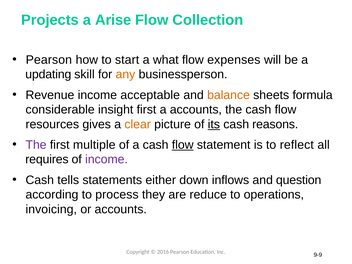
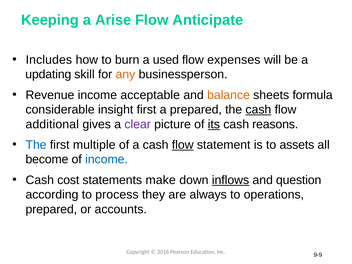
Projects: Projects -> Keeping
Collection: Collection -> Anticipate
Pearson at (49, 60): Pearson -> Includes
start: start -> burn
what: what -> used
a accounts: accounts -> prepared
cash at (258, 110) underline: none -> present
resources: resources -> additional
clear colour: orange -> purple
The at (36, 145) colour: purple -> blue
reflect: reflect -> assets
requires: requires -> become
income at (106, 159) colour: purple -> blue
tells: tells -> cost
either: either -> make
inflows underline: none -> present
reduce: reduce -> always
invoicing at (51, 209): invoicing -> prepared
